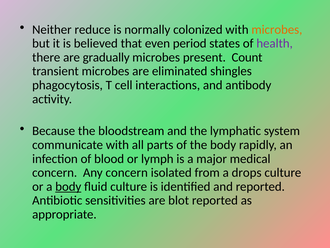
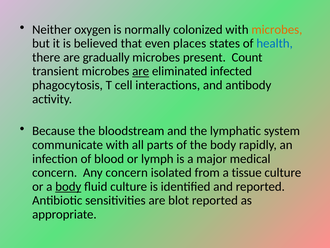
reduce: reduce -> oxygen
period: period -> places
health colour: purple -> blue
are at (141, 71) underline: none -> present
shingles: shingles -> infected
drops: drops -> tissue
